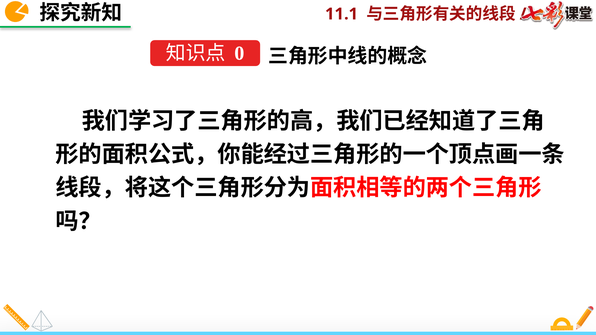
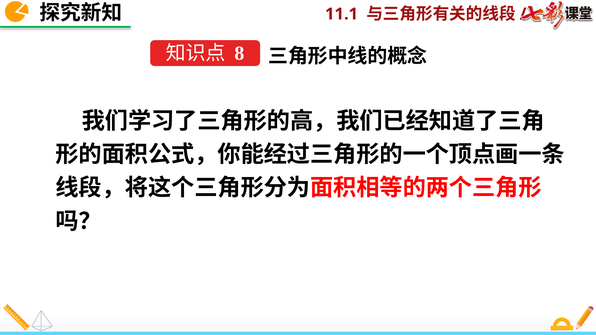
0: 0 -> 8
